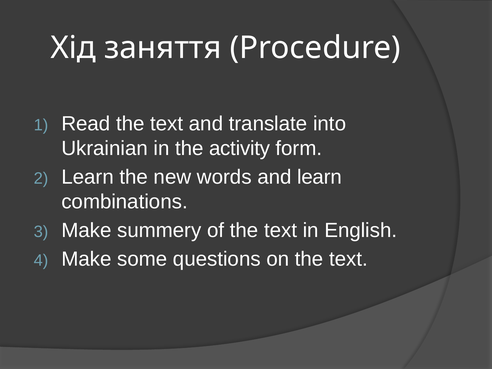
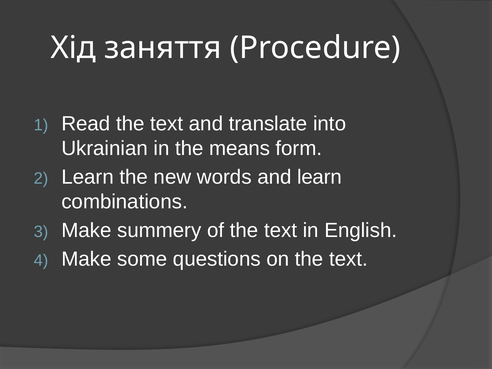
activity: activity -> means
